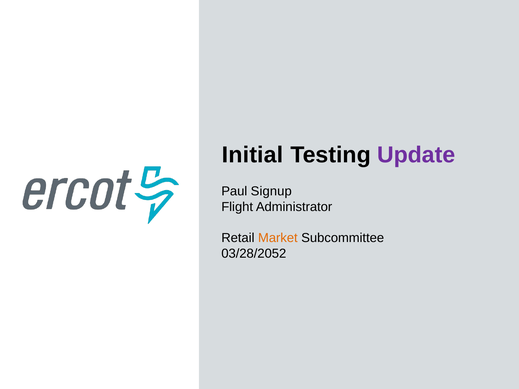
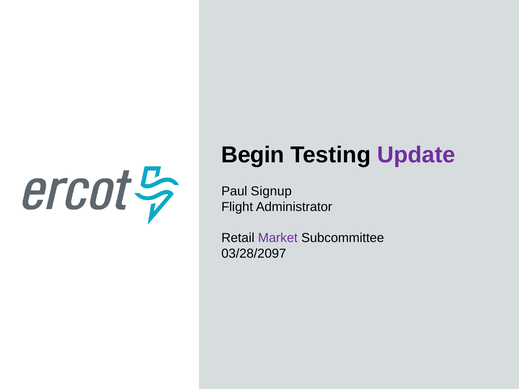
Initial: Initial -> Begin
Market colour: orange -> purple
03/28/2052: 03/28/2052 -> 03/28/2097
